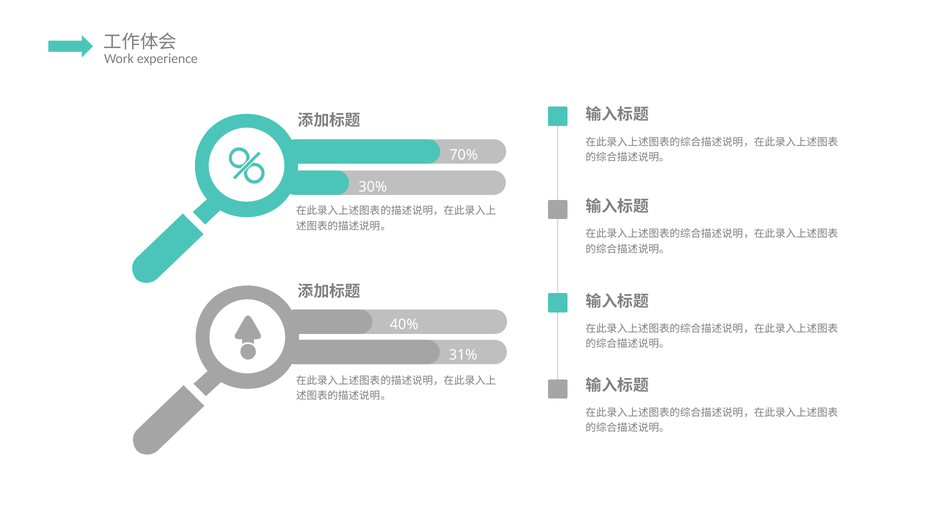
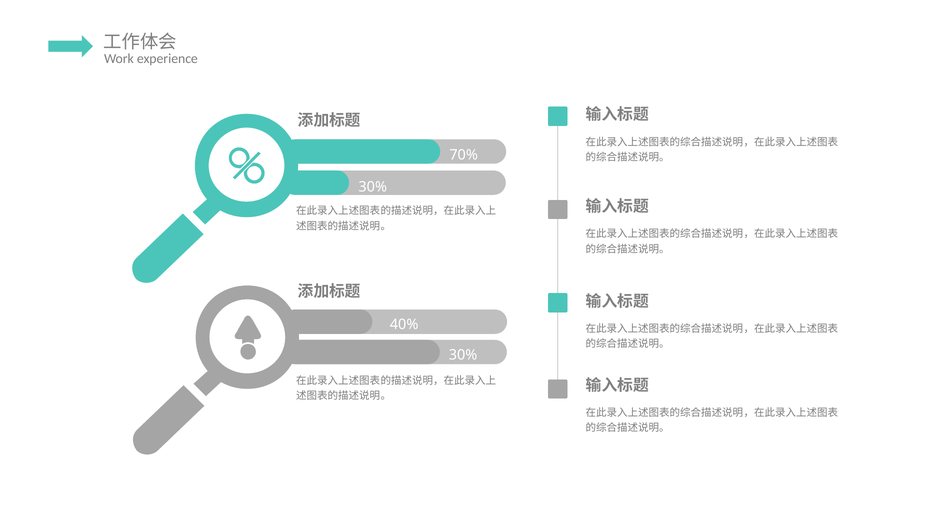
31% at (463, 355): 31% -> 30%
